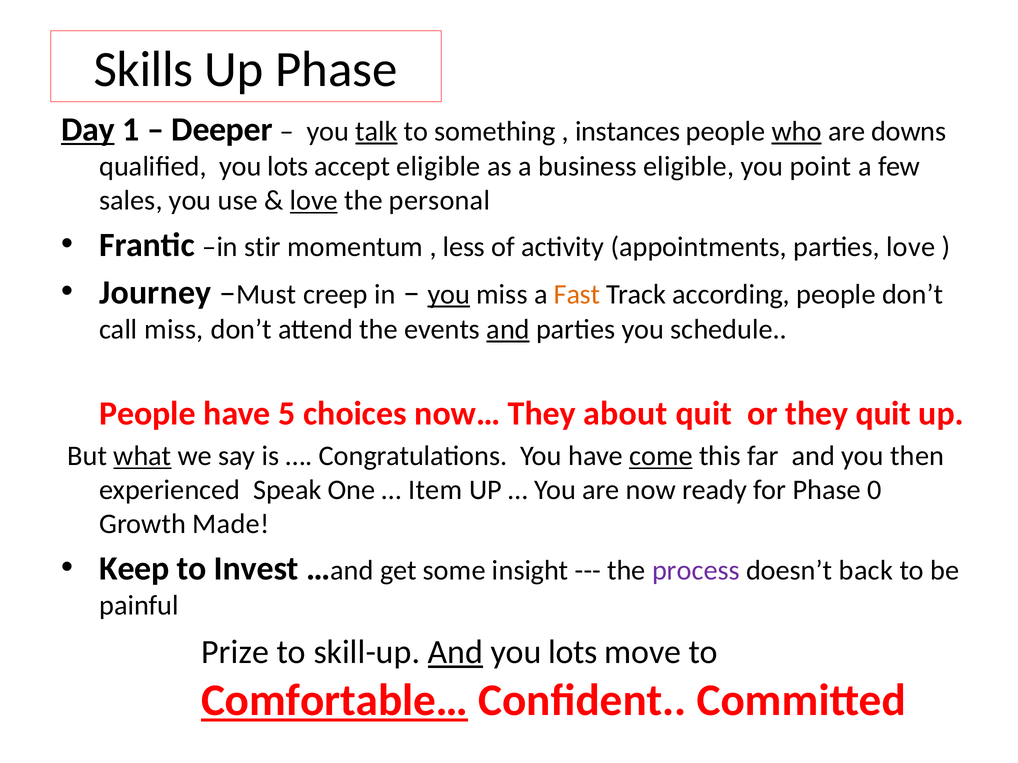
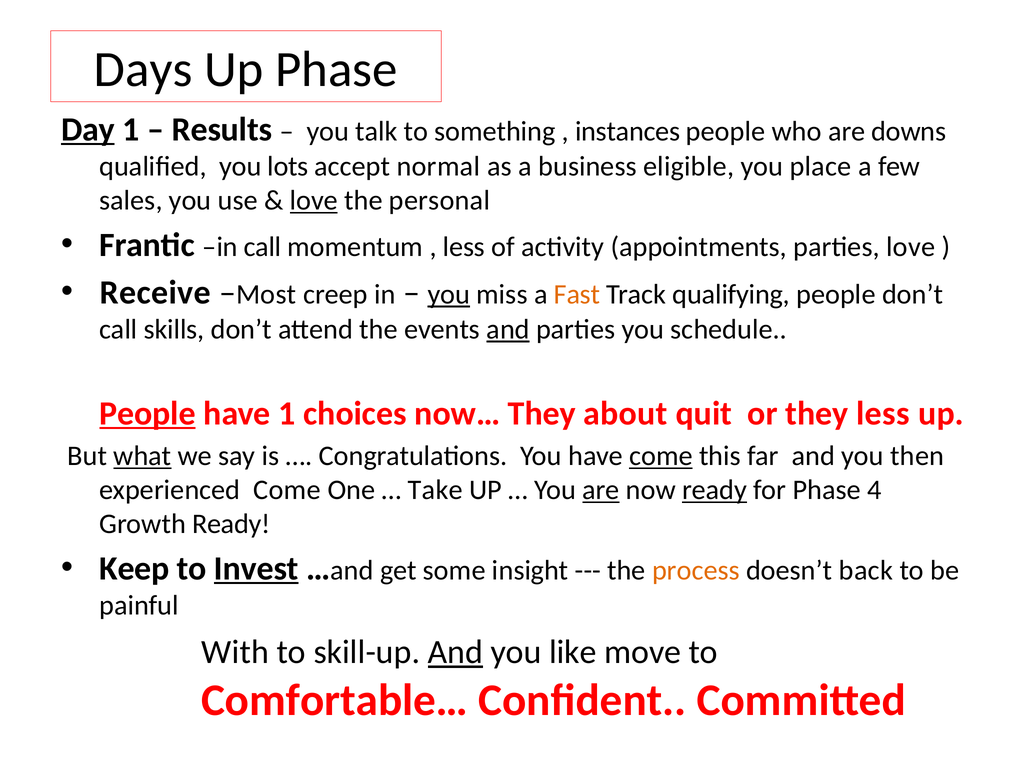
Skills: Skills -> Days
Deeper: Deeper -> Results
talk underline: present -> none
who underline: present -> none
accept eligible: eligible -> normal
point: point -> place
in stir: stir -> call
Journey: Journey -> Receive
Must: Must -> Most
according: according -> qualifying
call miss: miss -> skills
People at (147, 414) underline: none -> present
have 5: 5 -> 1
they quit: quit -> less
experienced Speak: Speak -> Come
Item: Item -> Take
are at (601, 490) underline: none -> present
ready at (715, 490) underline: none -> present
0: 0 -> 4
Growth Made: Made -> Ready
Invest underline: none -> present
process colour: purple -> orange
Prize: Prize -> With
lots at (573, 653): lots -> like
Comfortable… underline: present -> none
